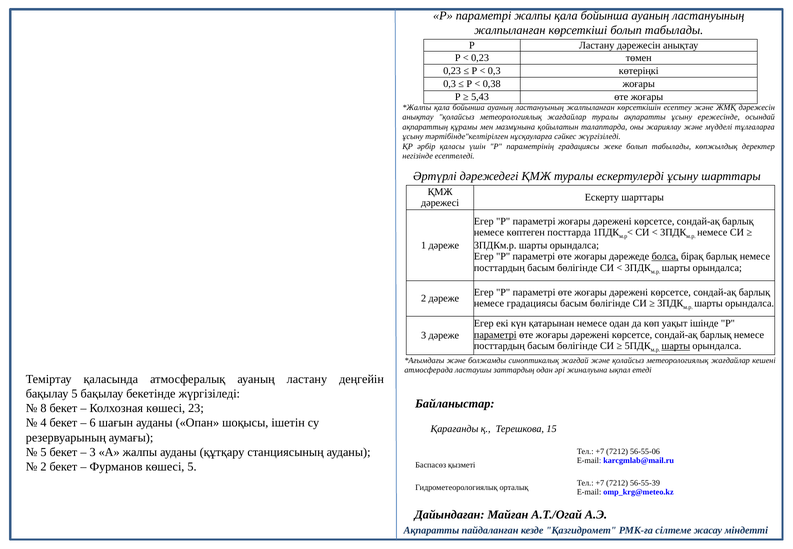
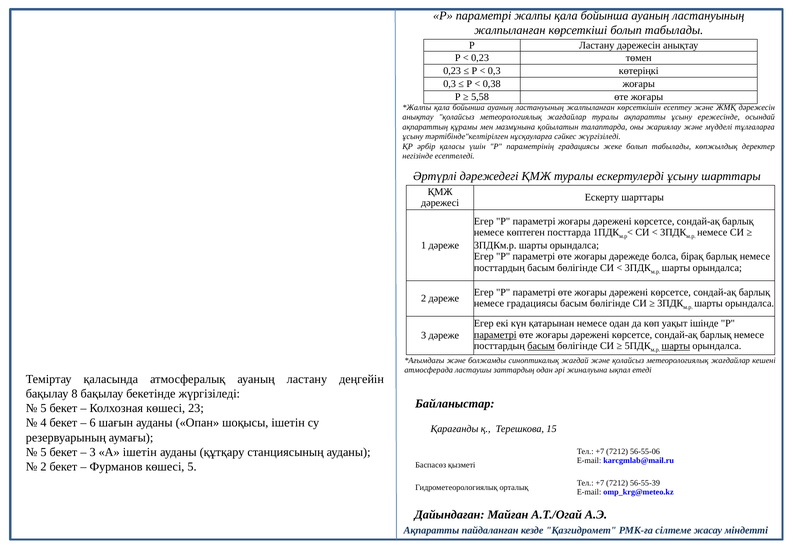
5,43: 5,43 -> 5,58
болса underline: present -> none
басым at (541, 346) underline: none -> present
бақылау 5: 5 -> 8
8 at (43, 408): 8 -> 5
А жалпы: жалпы -> ішетін
